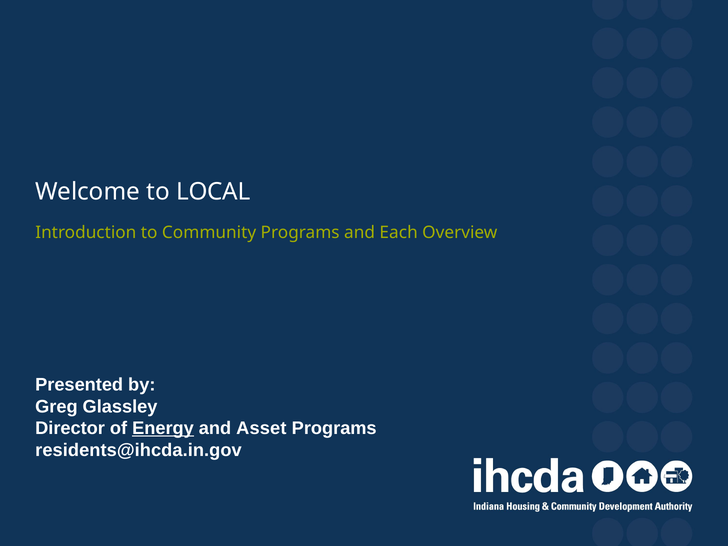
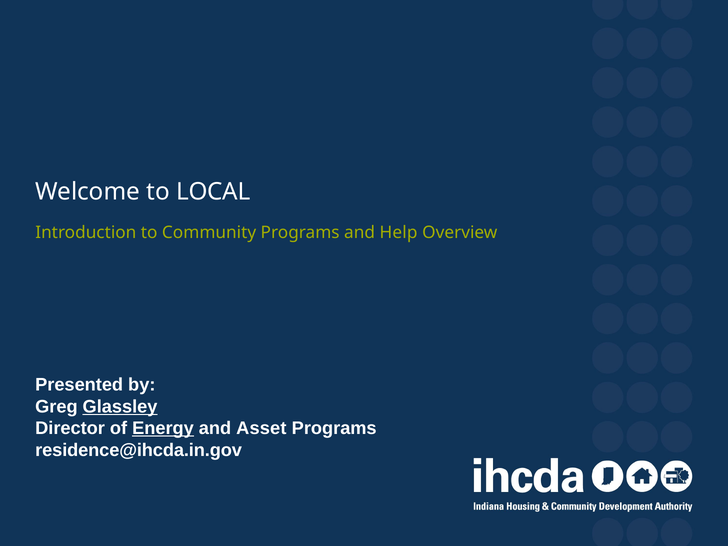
Each: Each -> Help
Glassley underline: none -> present
residents@ihcda.in.gov: residents@ihcda.in.gov -> residence@ihcda.in.gov
